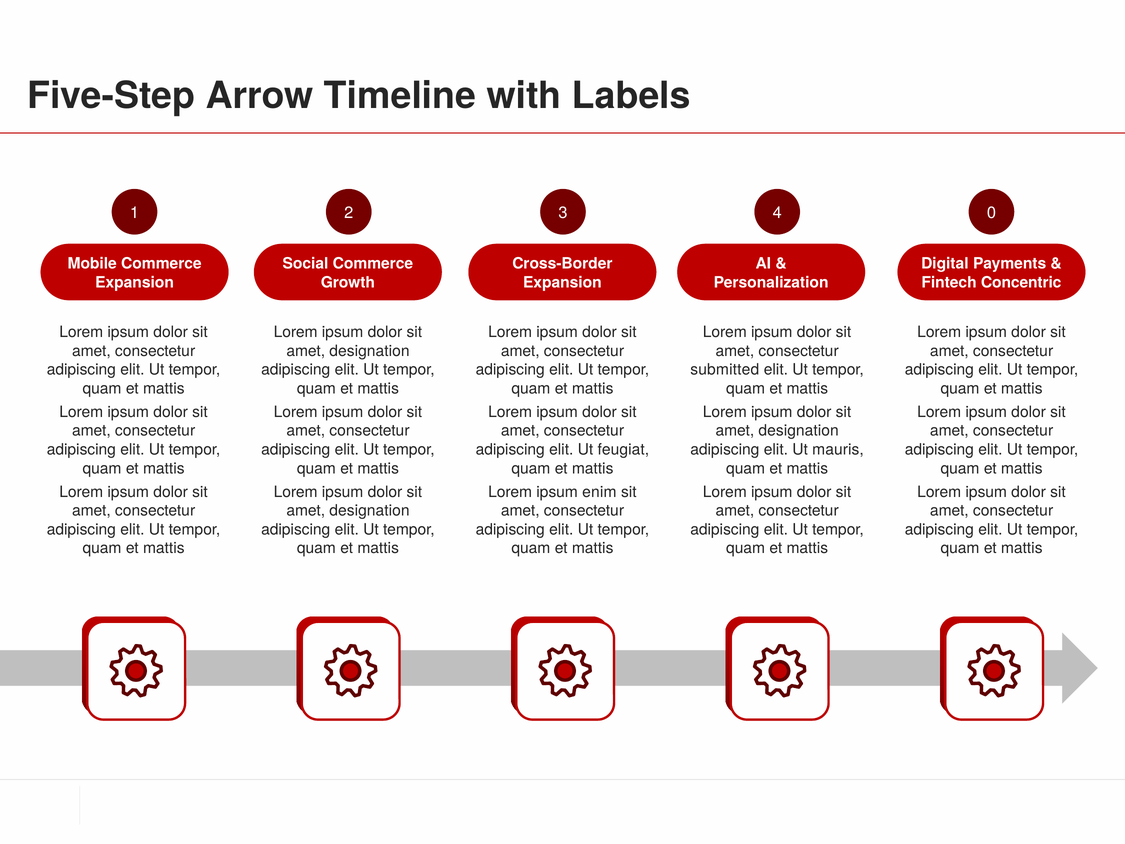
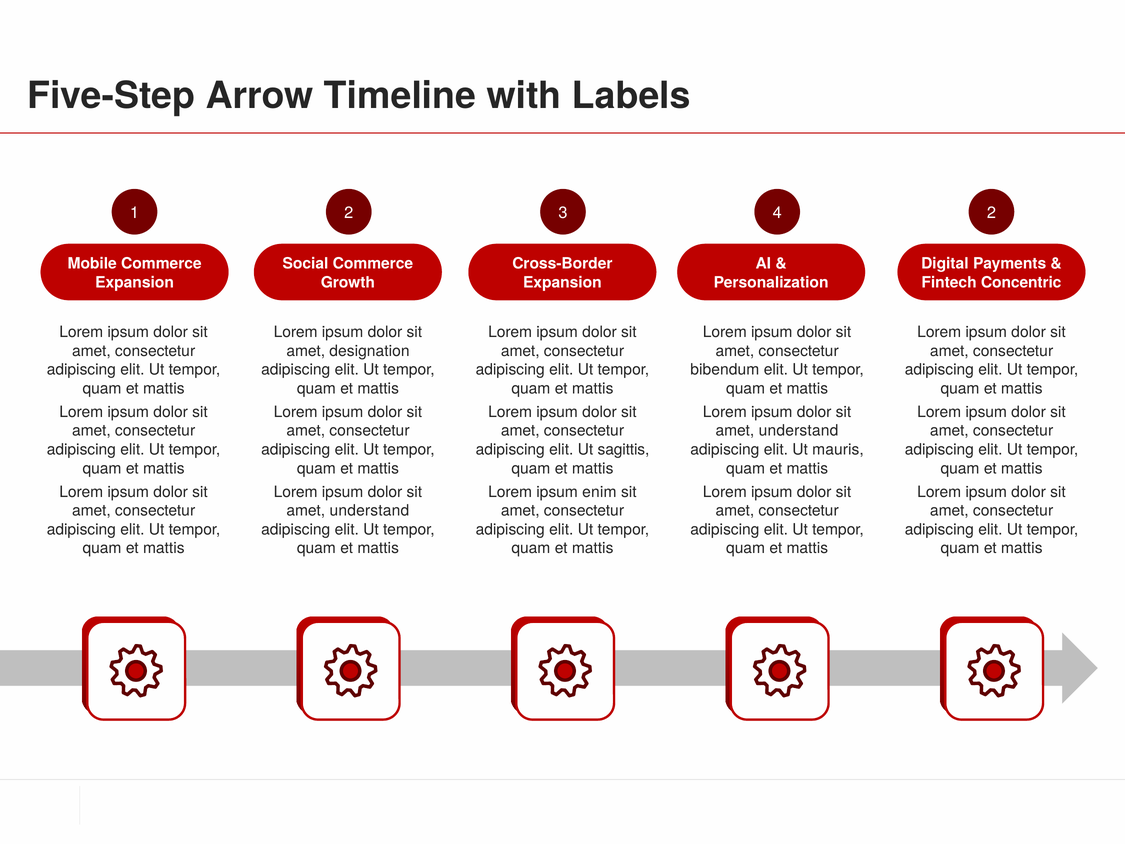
4 0: 0 -> 2
submitted: submitted -> bibendum
designation at (799, 431): designation -> understand
feugiat: feugiat -> sagittis
designation at (369, 510): designation -> understand
